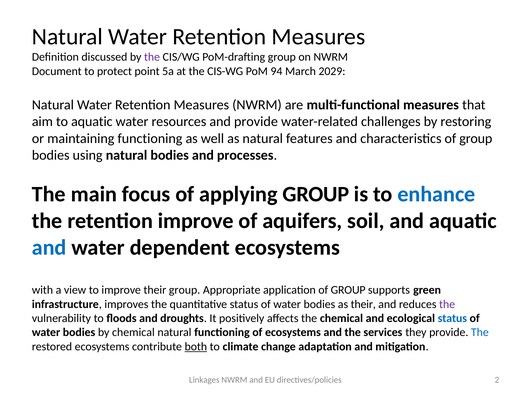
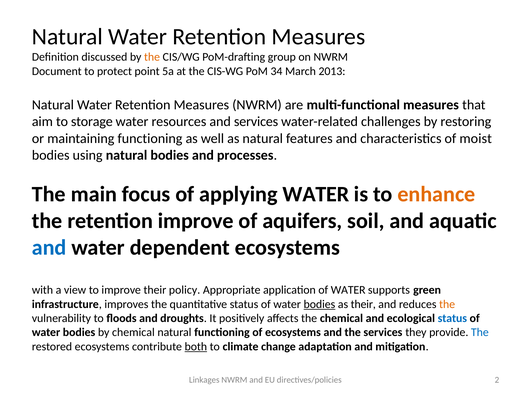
the at (152, 57) colour: purple -> orange
94: 94 -> 34
2029: 2029 -> 2013
to aquatic: aquatic -> storage
and provide: provide -> services
characteristics of group: group -> moist
applying GROUP: GROUP -> WATER
enhance colour: blue -> orange
their group: group -> policy
application of GROUP: GROUP -> WATER
bodies at (319, 304) underline: none -> present
the at (447, 304) colour: purple -> orange
